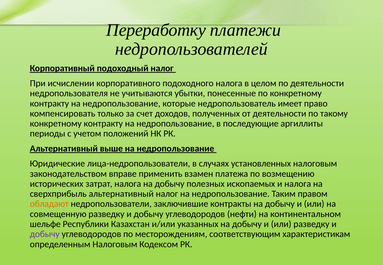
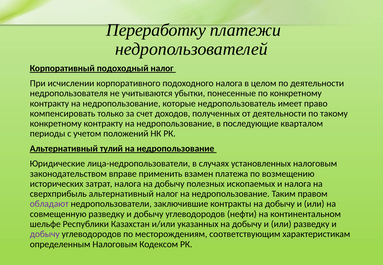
аргиллиты: аргиллиты -> кварталом
выше: выше -> тулий
обладают colour: orange -> purple
